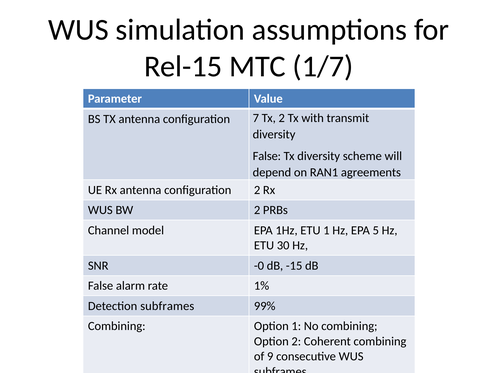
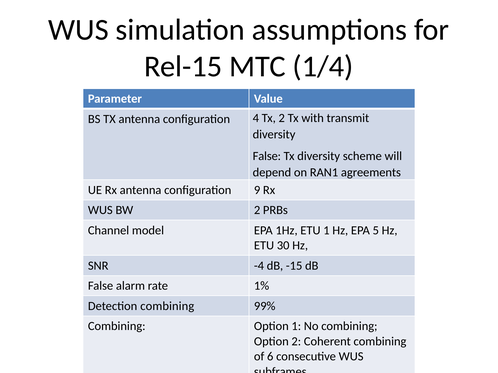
1/7: 1/7 -> 1/4
7: 7 -> 4
configuration 2: 2 -> 9
-0: -0 -> -4
Detection subframes: subframes -> combining
9: 9 -> 6
